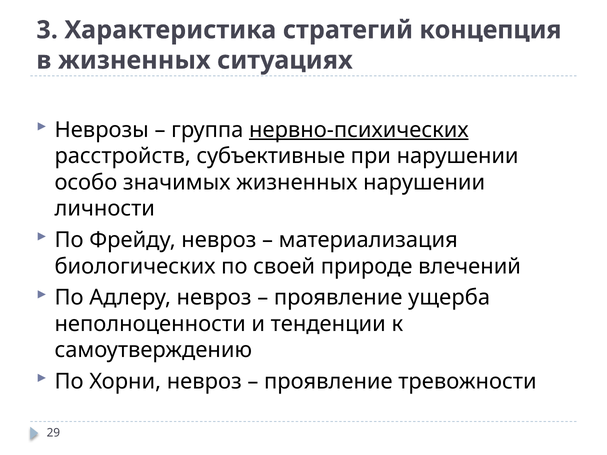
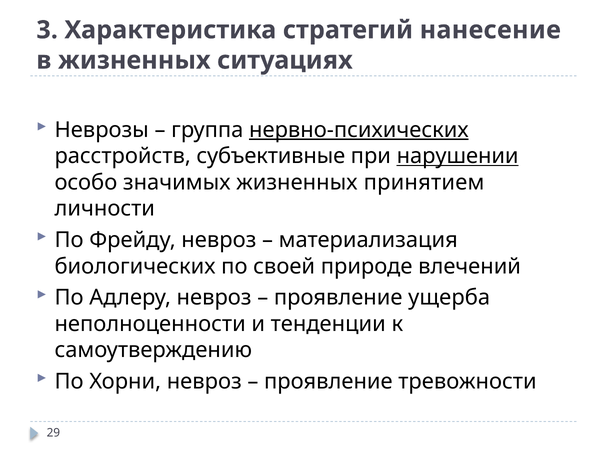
концепция: концепция -> нанесение
нарушении at (458, 156) underline: none -> present
жизненных нарушении: нарушении -> принятием
